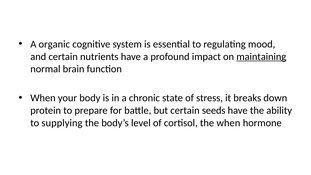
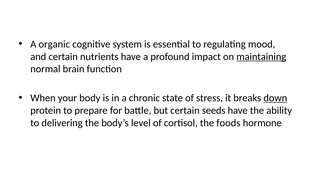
down underline: none -> present
supplying: supplying -> delivering
the when: when -> foods
